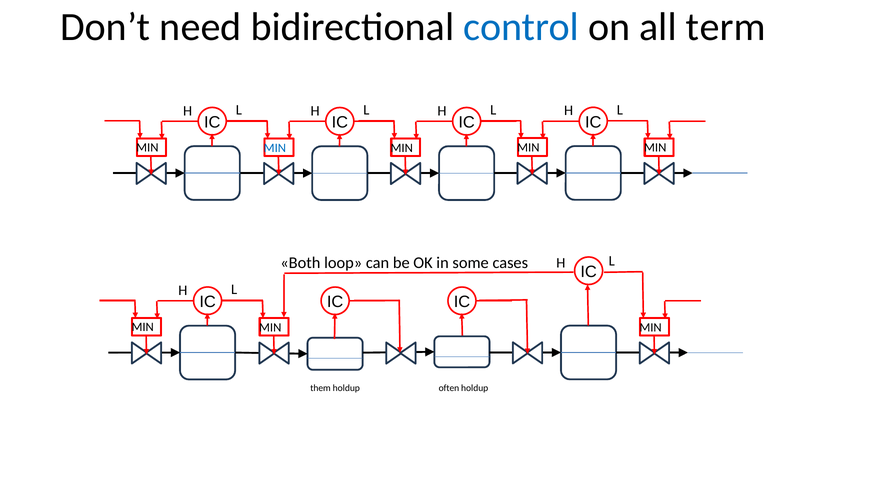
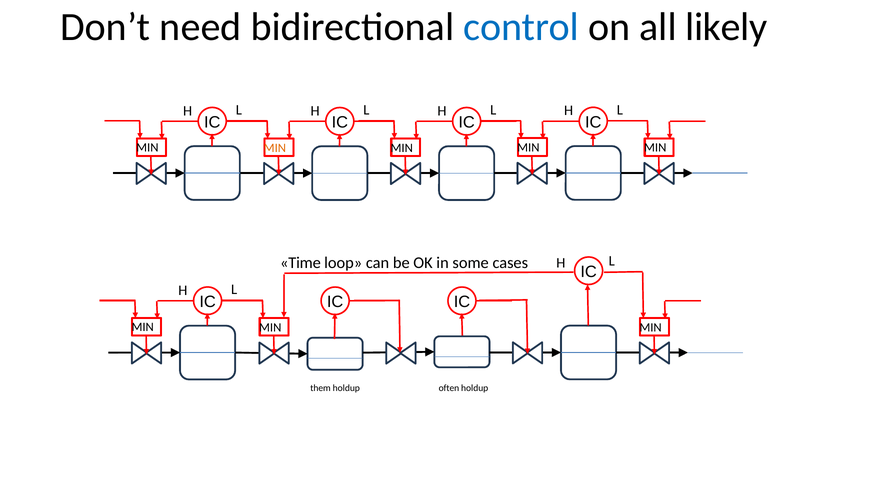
term: term -> likely
MIN at (275, 148) colour: blue -> orange
Both: Both -> Time
